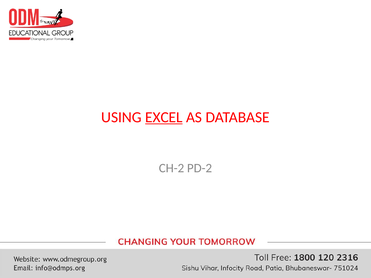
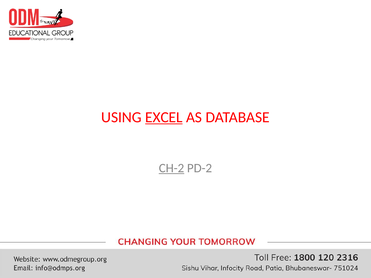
CH-2 underline: none -> present
